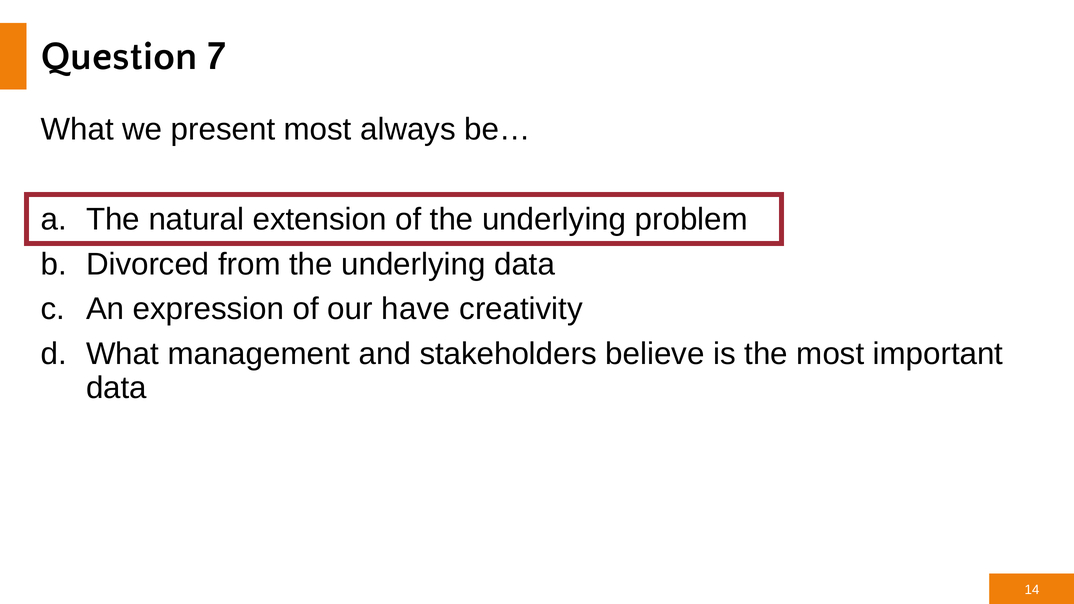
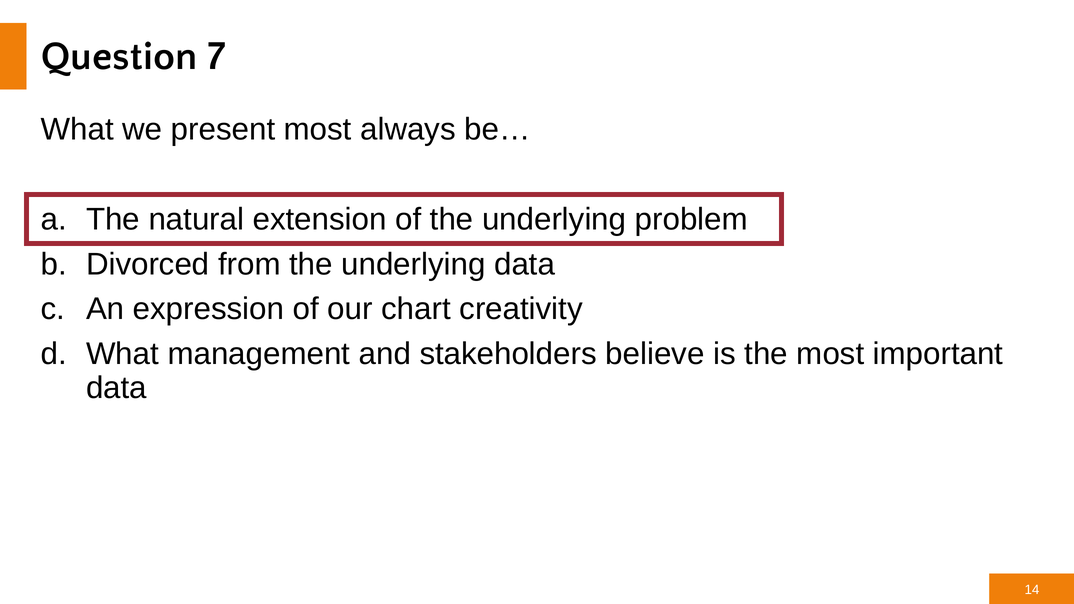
have: have -> chart
